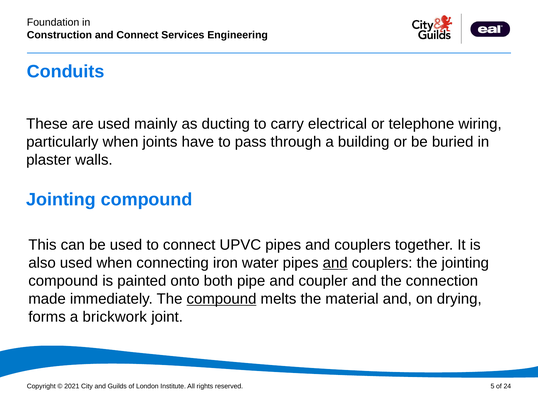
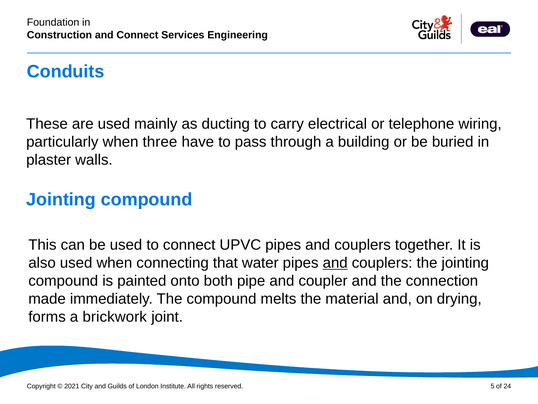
joints: joints -> three
iron: iron -> that
compound at (221, 298) underline: present -> none
